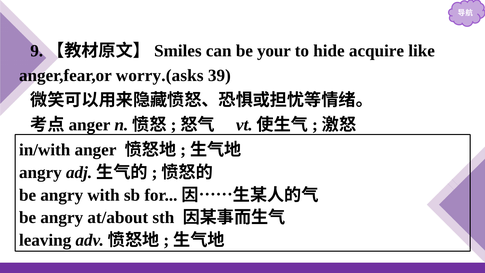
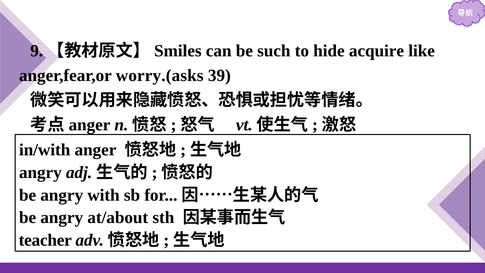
your: your -> such
leaving: leaving -> teacher
